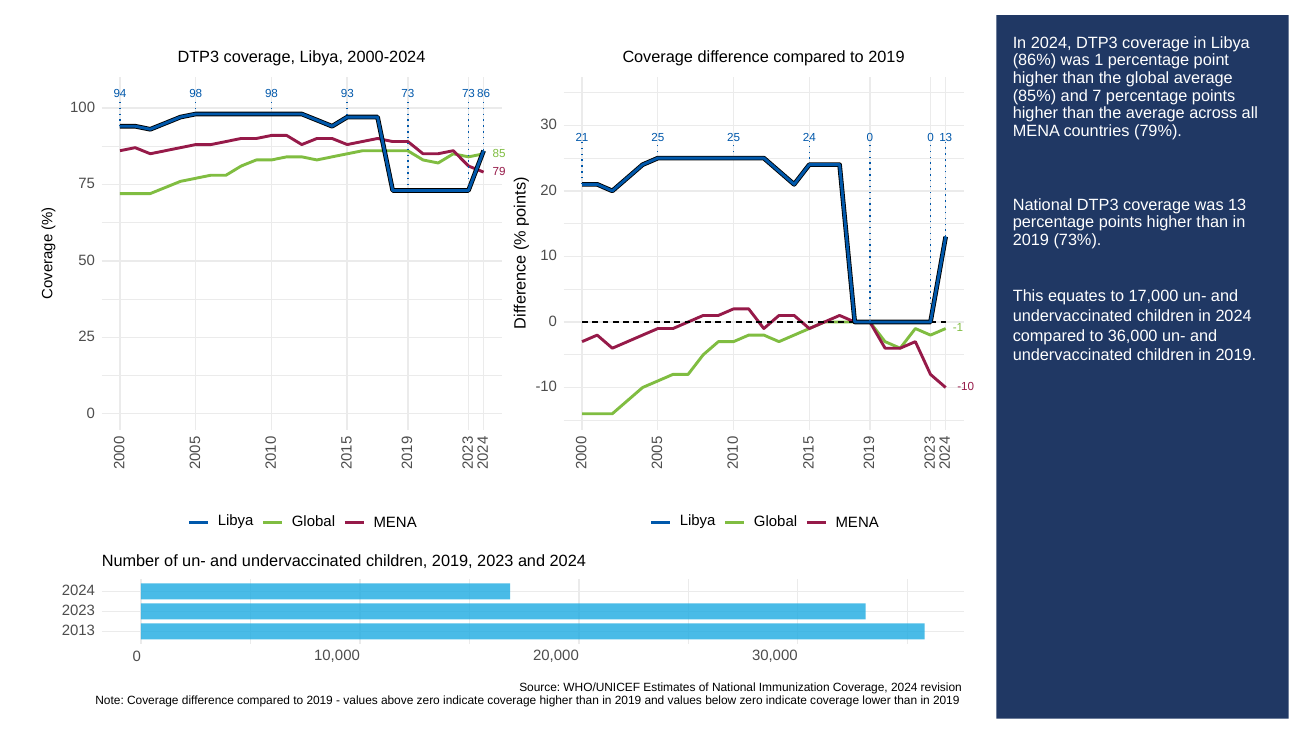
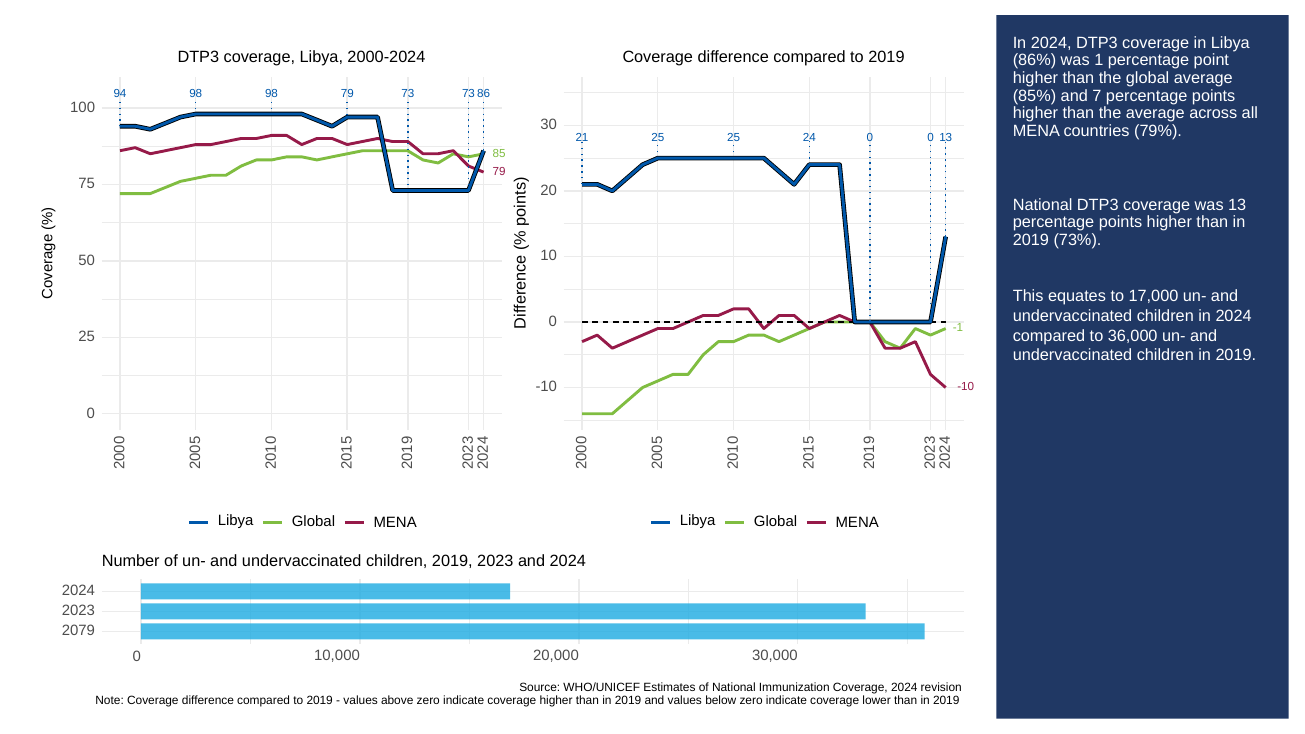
98 93: 93 -> 79
2013: 2013 -> 2079
